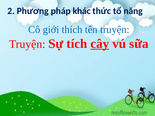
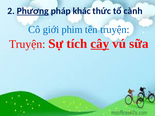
Phương underline: none -> present
năng: năng -> cành
thích: thích -> phim
